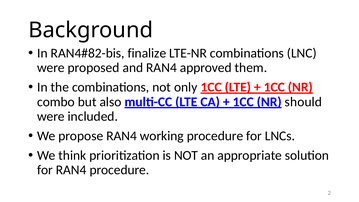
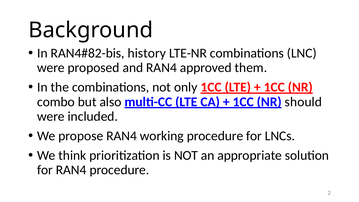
finalize: finalize -> history
